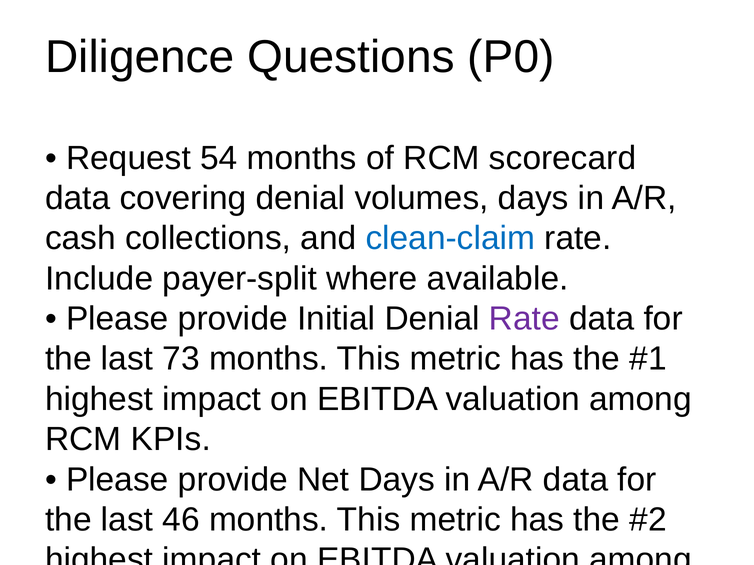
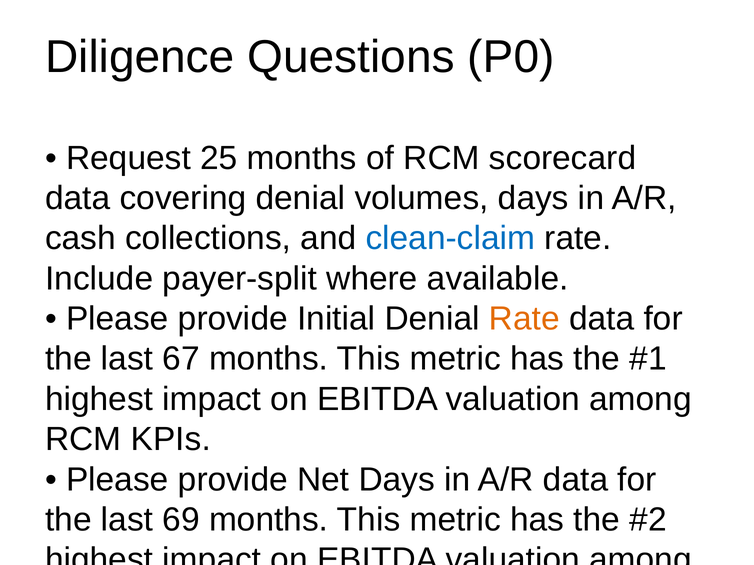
54: 54 -> 25
Rate at (524, 319) colour: purple -> orange
73: 73 -> 67
46: 46 -> 69
